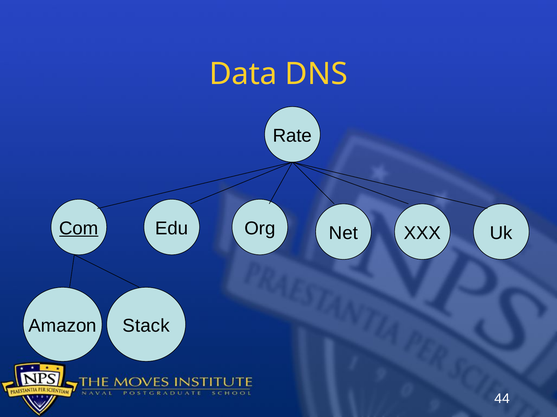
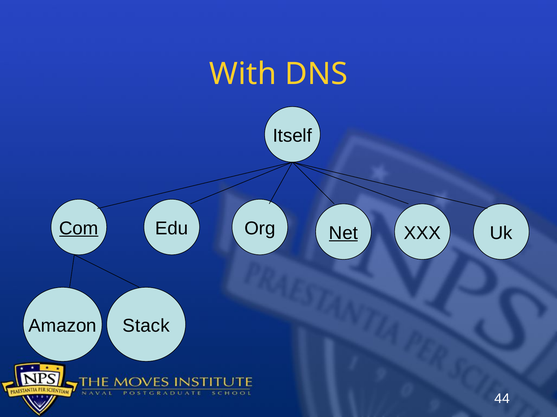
Data: Data -> With
Rate: Rate -> Itself
Net underline: none -> present
